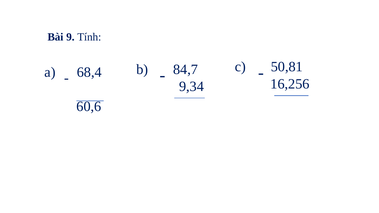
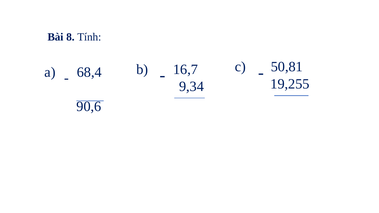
9: 9 -> 8
84,7: 84,7 -> 16,7
16,256: 16,256 -> 19,255
60,6: 60,6 -> 90,6
